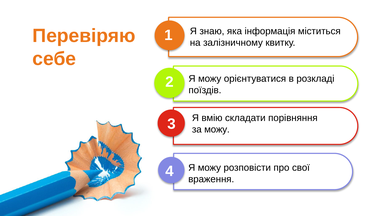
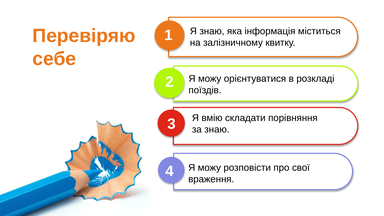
за можу: можу -> знаю
